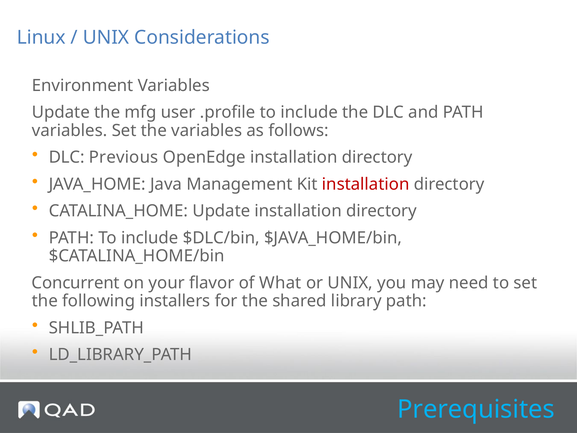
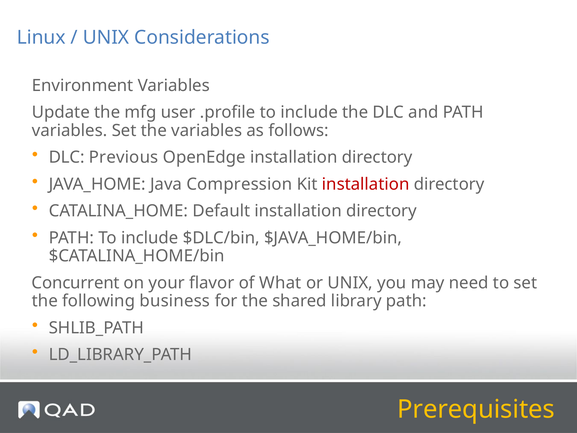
Management: Management -> Compression
CATALINA_HOME Update: Update -> Default
installers: installers -> business
Prerequisites colour: light blue -> yellow
